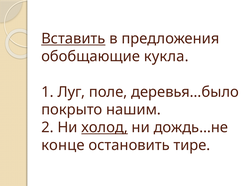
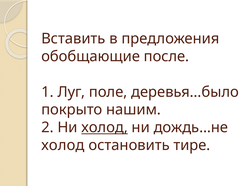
Вставить underline: present -> none
кукла: кукла -> после
конце at (63, 145): конце -> холод
